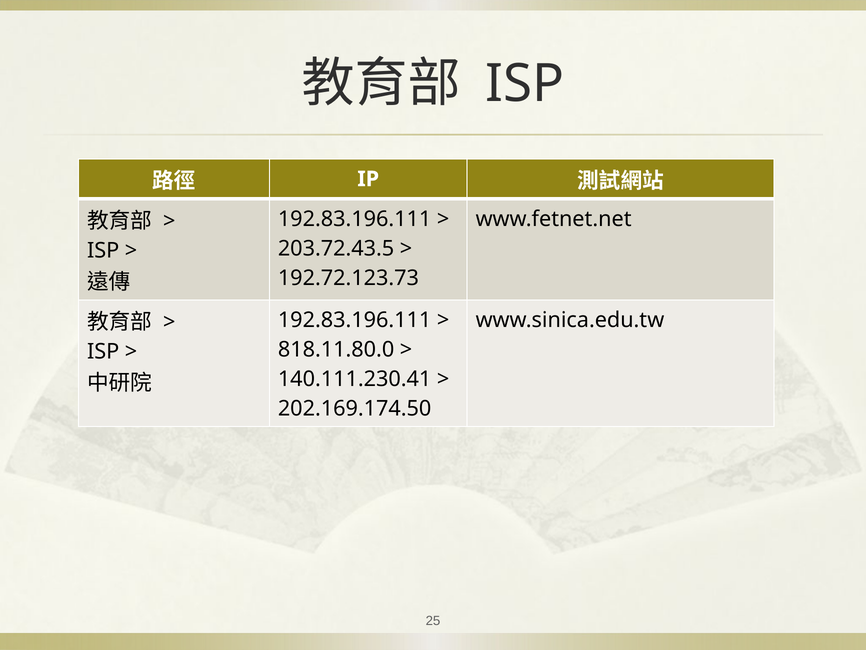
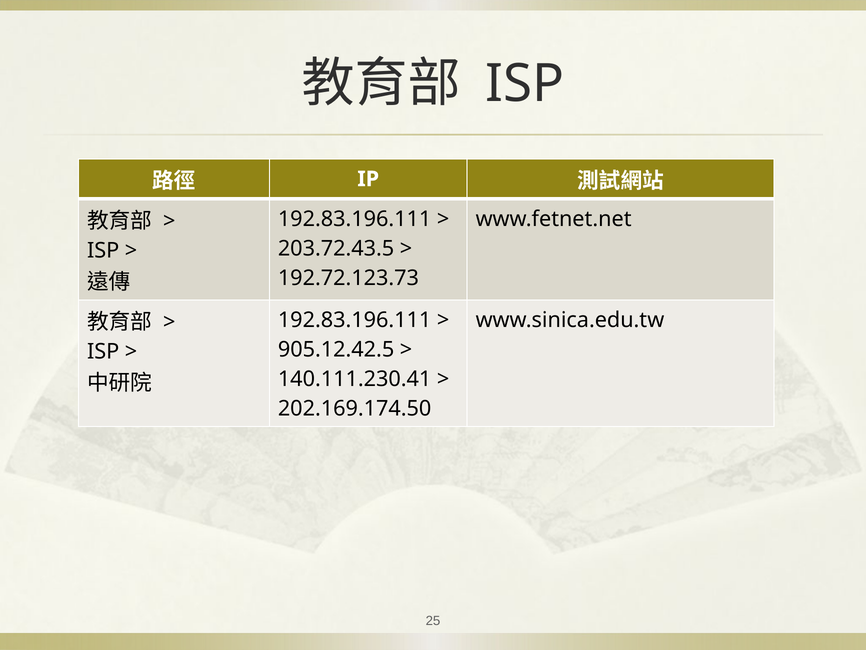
818.11.80.0: 818.11.80.0 -> 905.12.42.5
